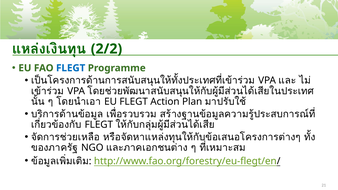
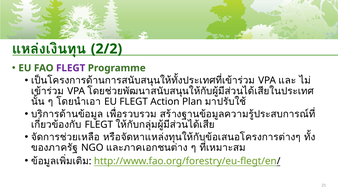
FLEGT at (71, 68) colour: blue -> purple
